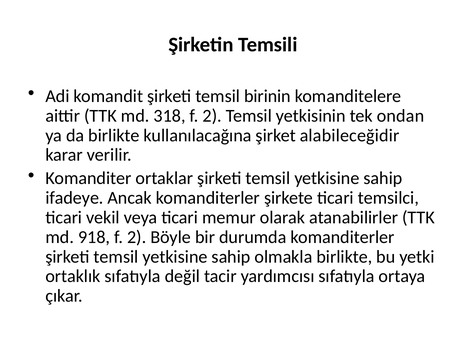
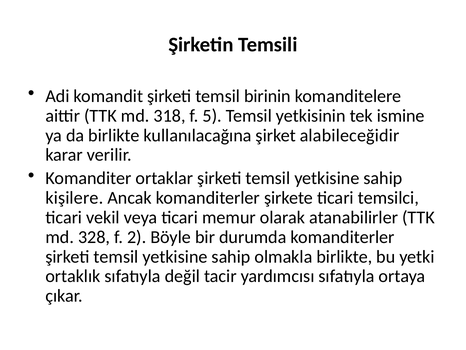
318 f 2: 2 -> 5
ondan: ondan -> ismine
ifadeye: ifadeye -> kişilere
918: 918 -> 328
